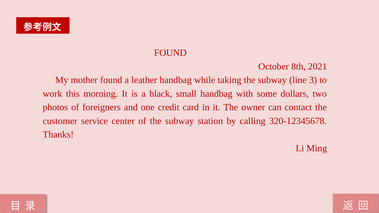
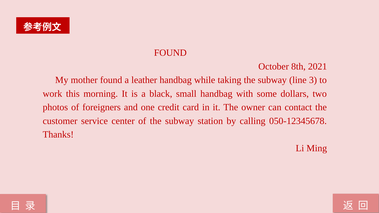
320-12345678: 320-12345678 -> 050-12345678
